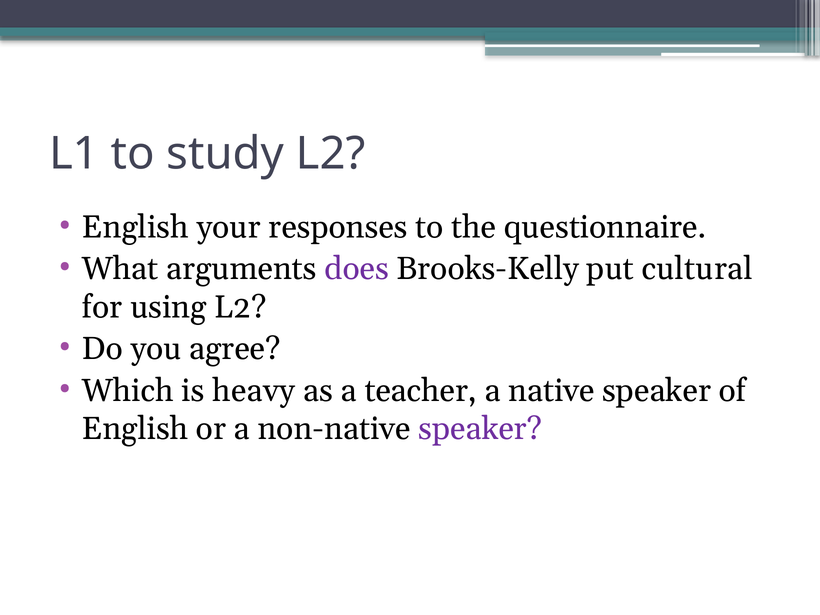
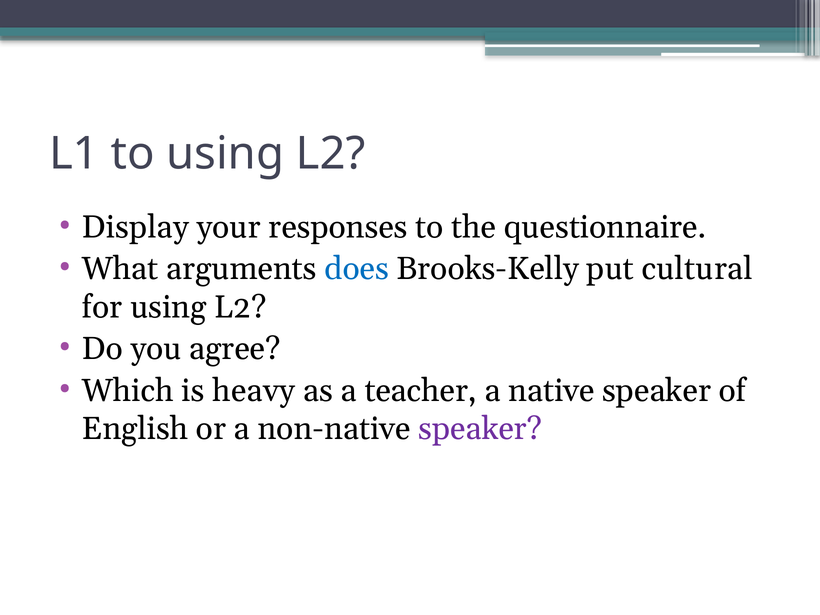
to study: study -> using
English at (135, 227): English -> Display
does colour: purple -> blue
